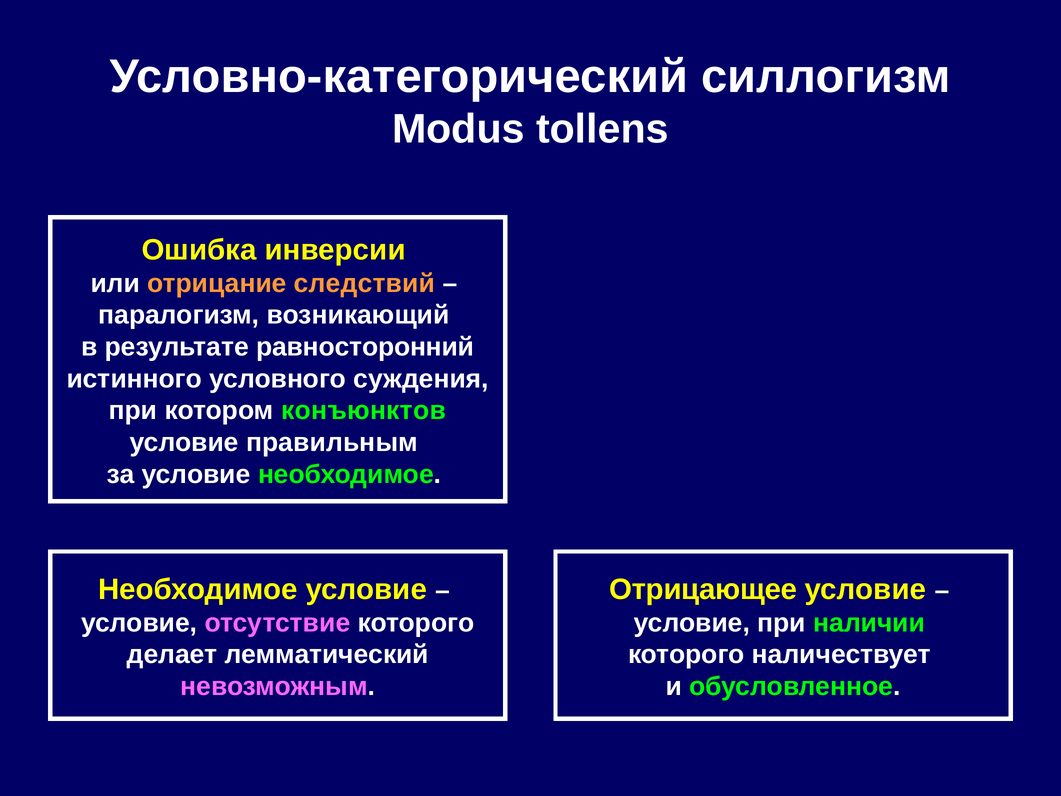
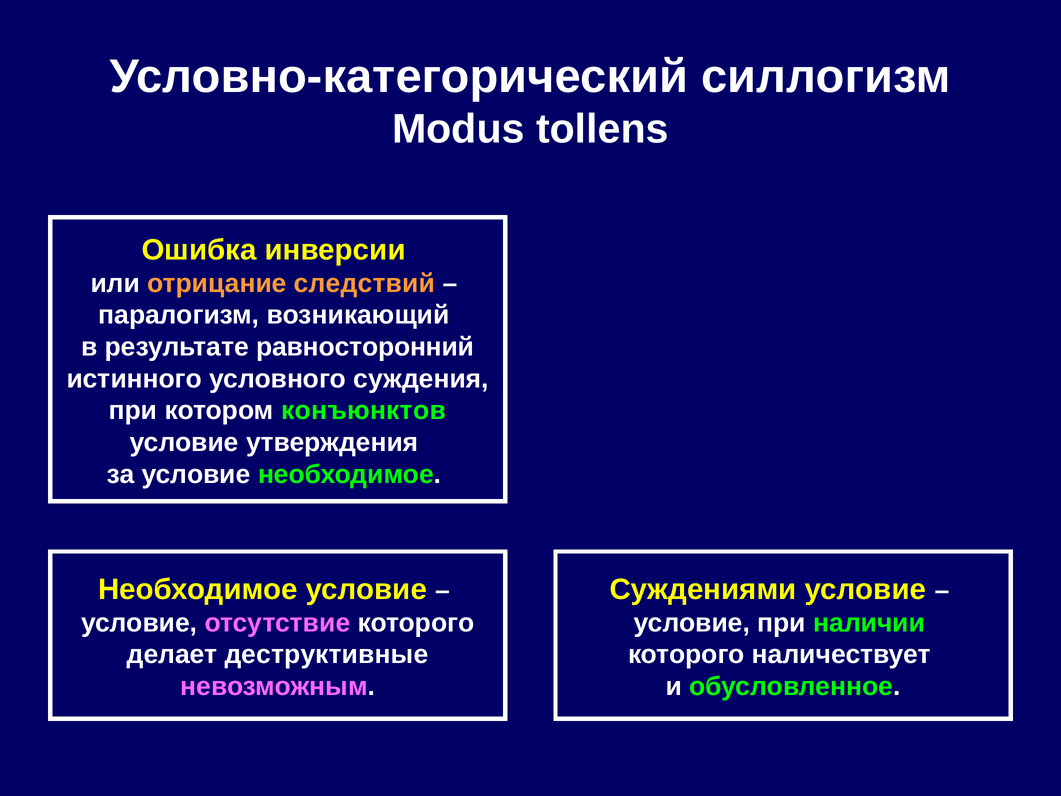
правильным: правильным -> утверждения
Отрицающее: Отрицающее -> Суждениями
лемматический: лемматический -> деструктивные
